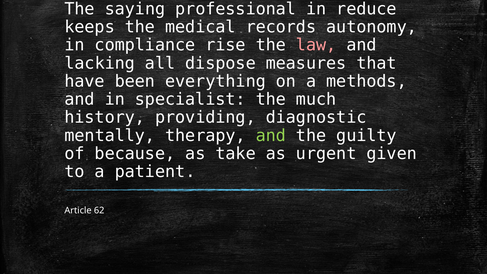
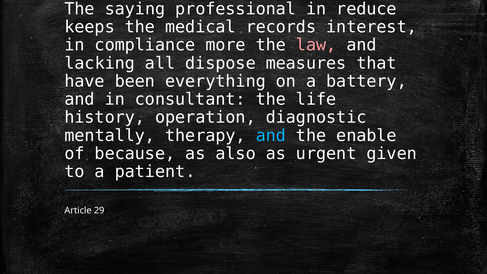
autonomy: autonomy -> interest
rise: rise -> more
methods: methods -> battery
specialist: specialist -> consultant
much: much -> life
providing: providing -> operation
and at (271, 135) colour: light green -> light blue
guilty: guilty -> enable
take: take -> also
62: 62 -> 29
